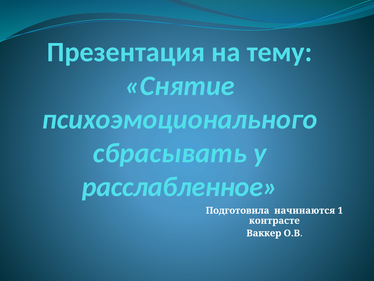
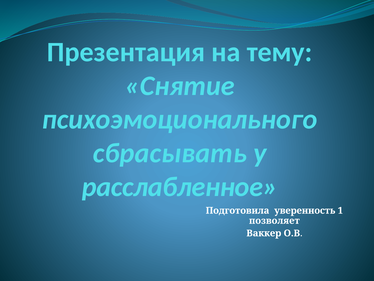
начинаются: начинаются -> уверенность
контрасте: контрасте -> позволяет
